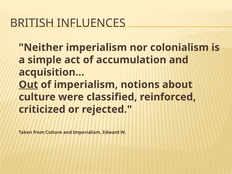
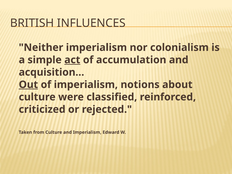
act underline: none -> present
